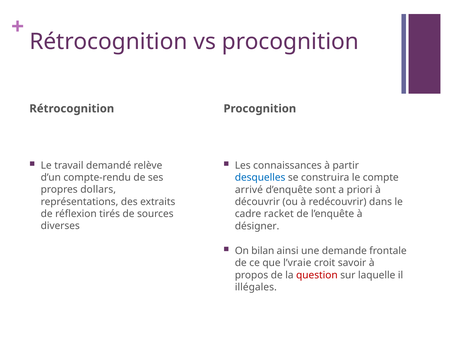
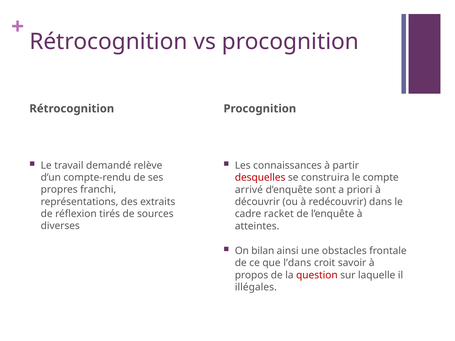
desquelles colour: blue -> red
dollars: dollars -> franchi
désigner: désigner -> atteintes
demande: demande -> obstacles
l’vraie: l’vraie -> l’dans
